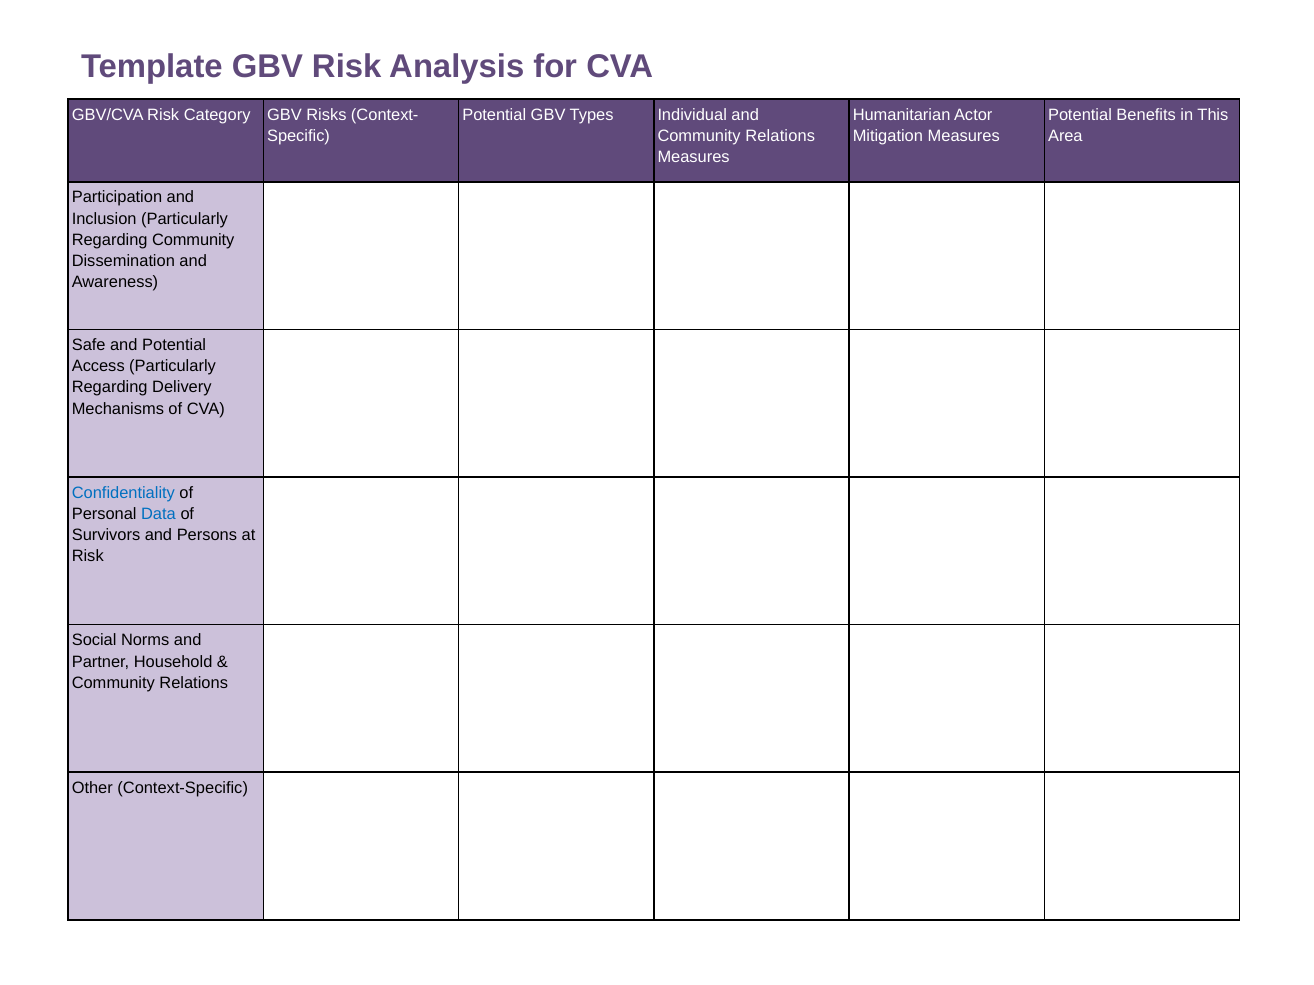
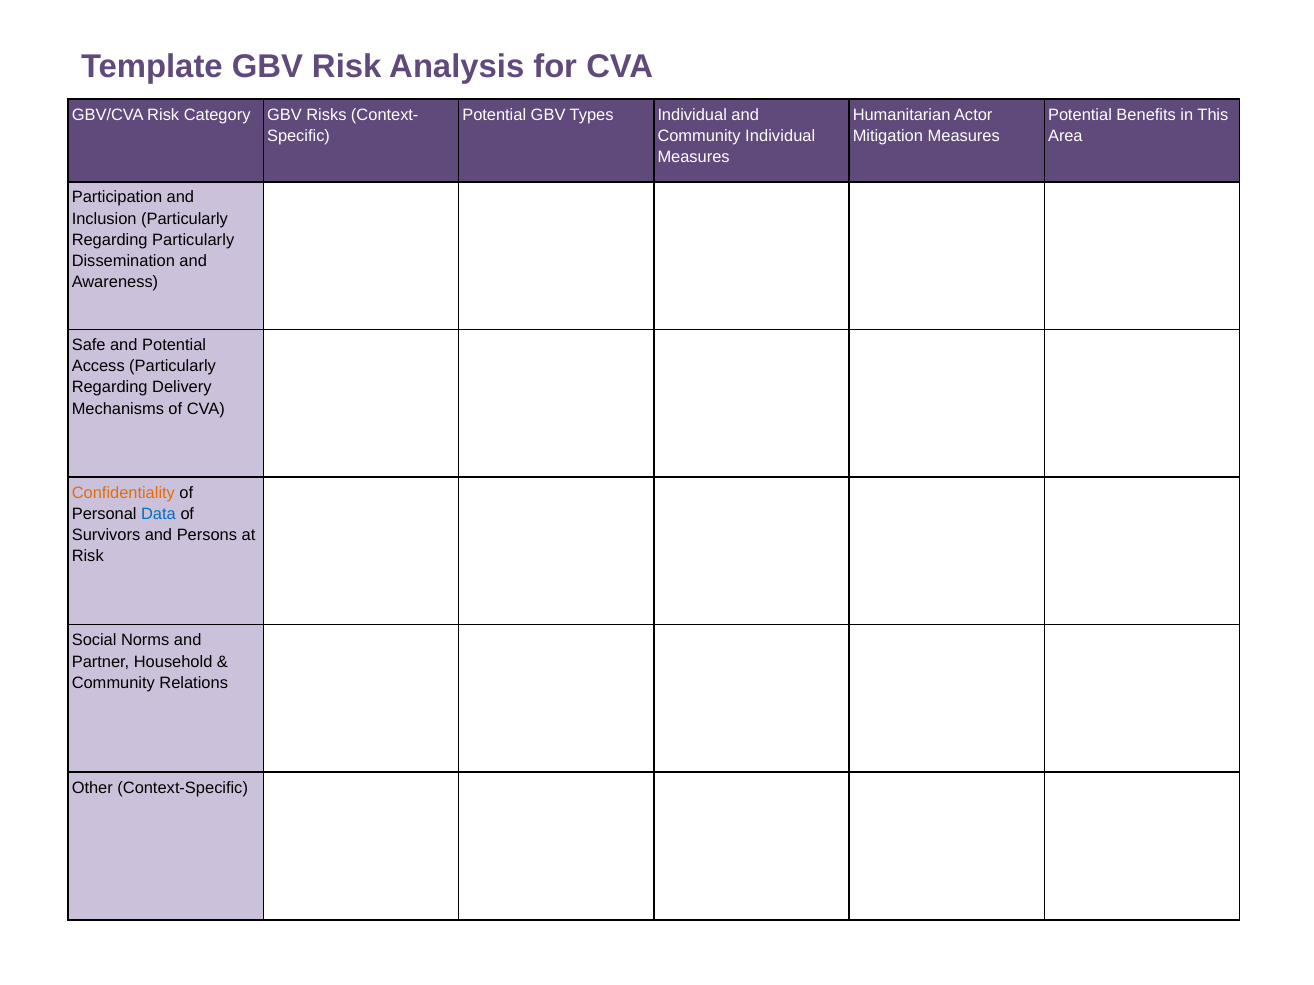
Relations at (780, 136): Relations -> Individual
Regarding Community: Community -> Particularly
Confidentiality colour: blue -> orange
